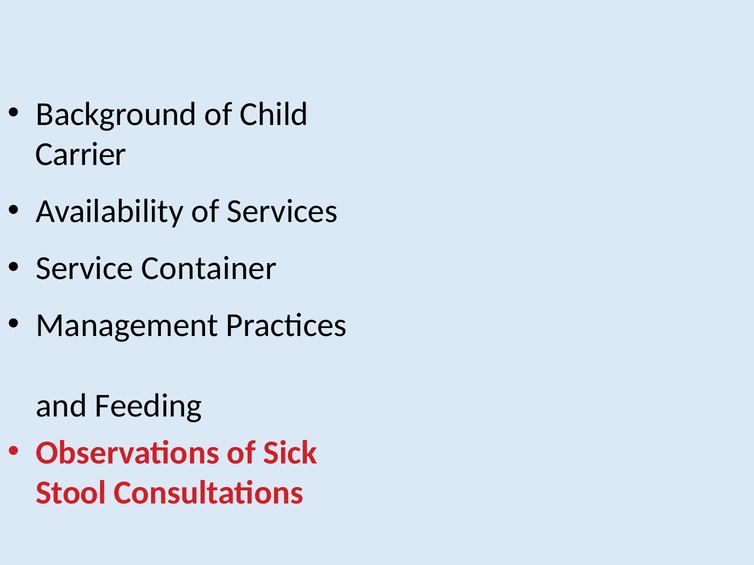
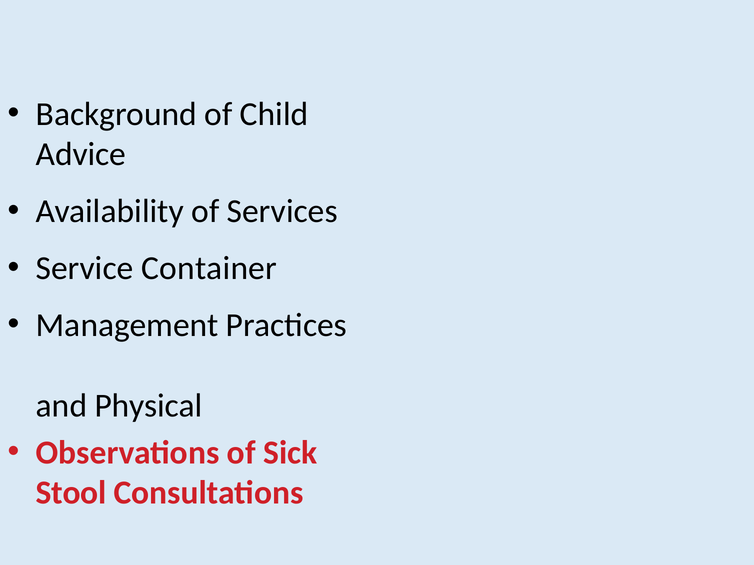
Carrier: Carrier -> Advice
Feeding: Feeding -> Physical
